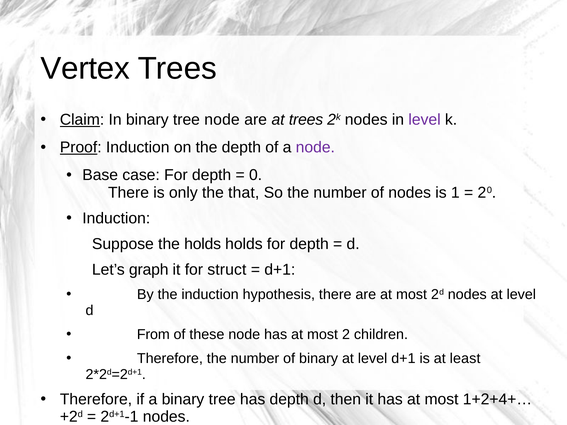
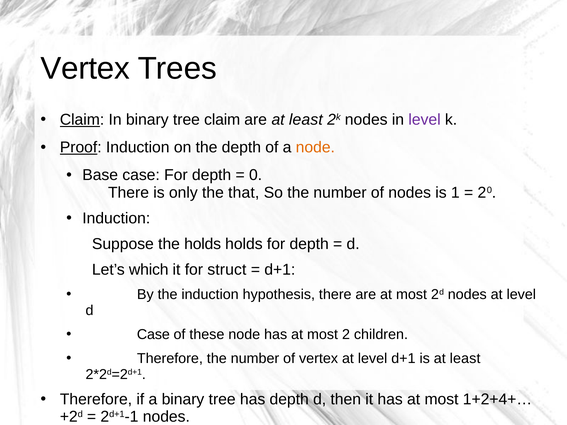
tree node: node -> claim
are at trees: trees -> least
node at (315, 147) colour: purple -> orange
graph: graph -> which
From at (153, 335): From -> Case
of binary: binary -> vertex
